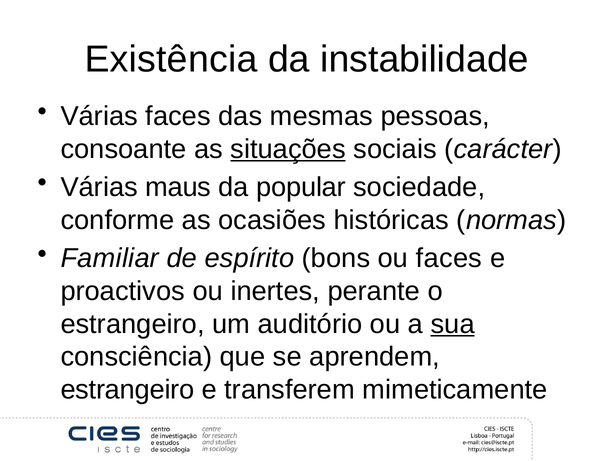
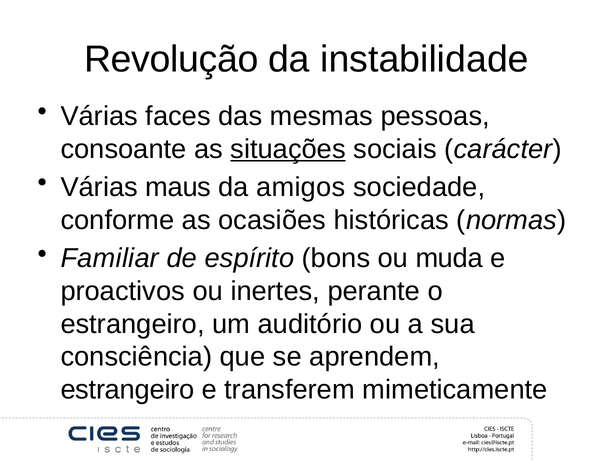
Existência: Existência -> Revolução
popular: popular -> amigos
ou faces: faces -> muda
sua underline: present -> none
